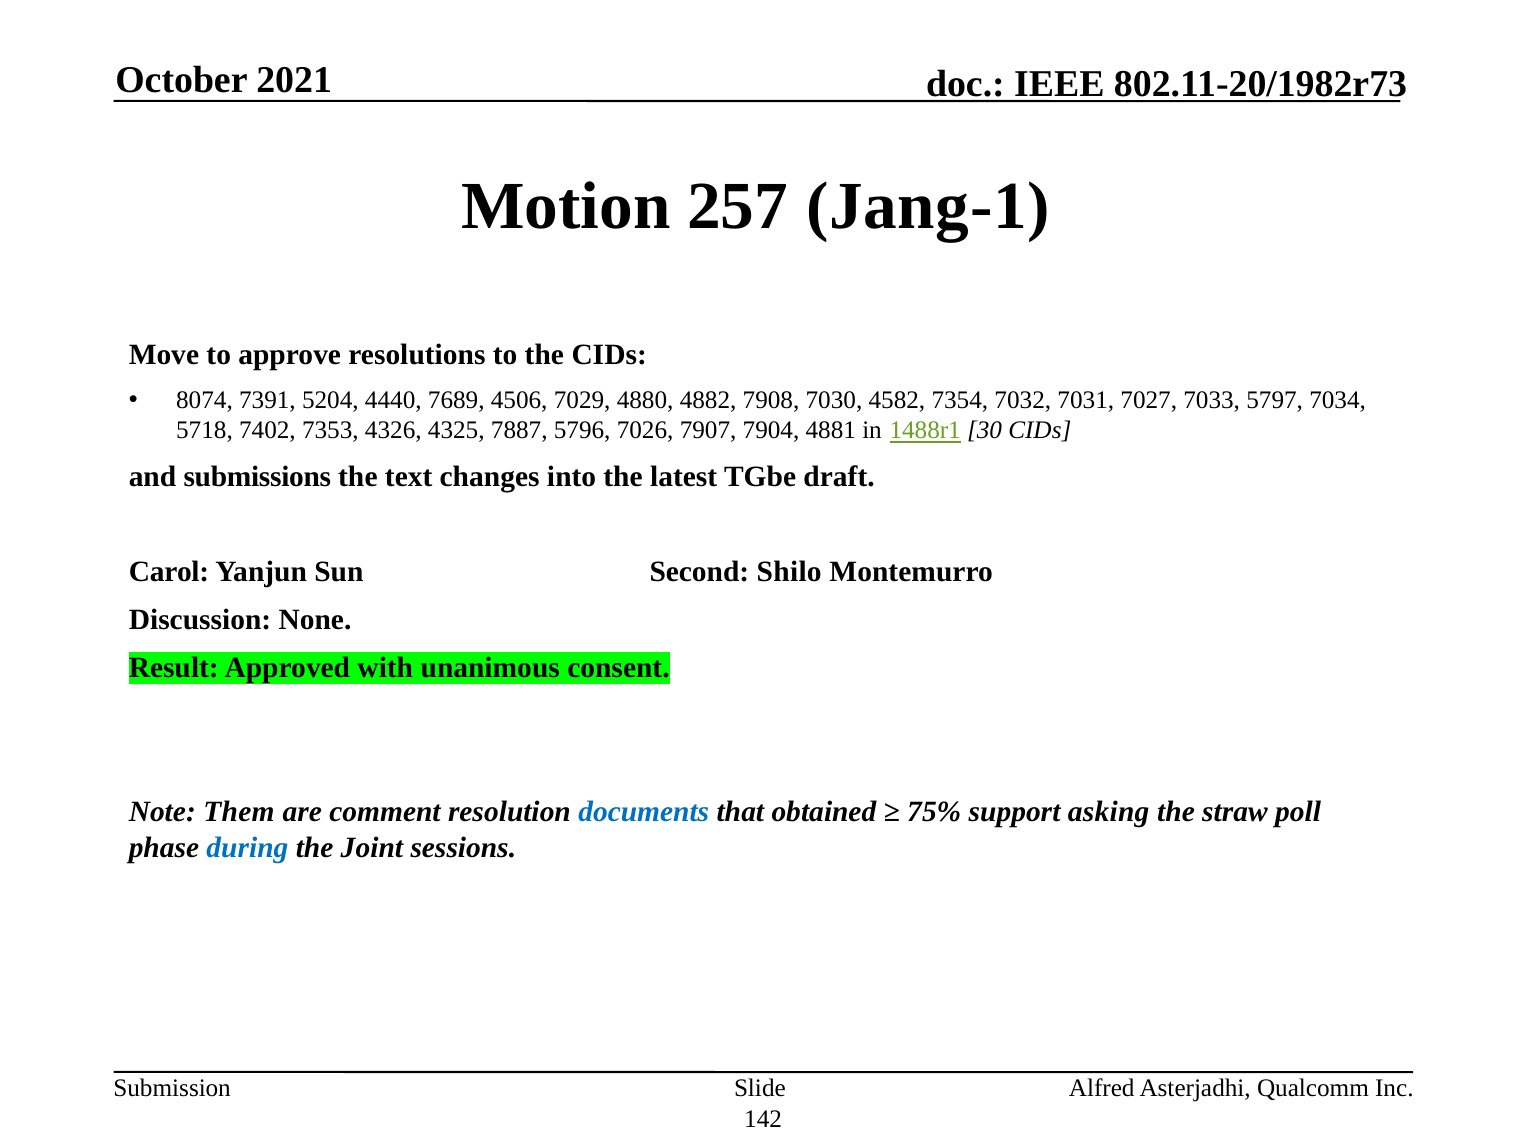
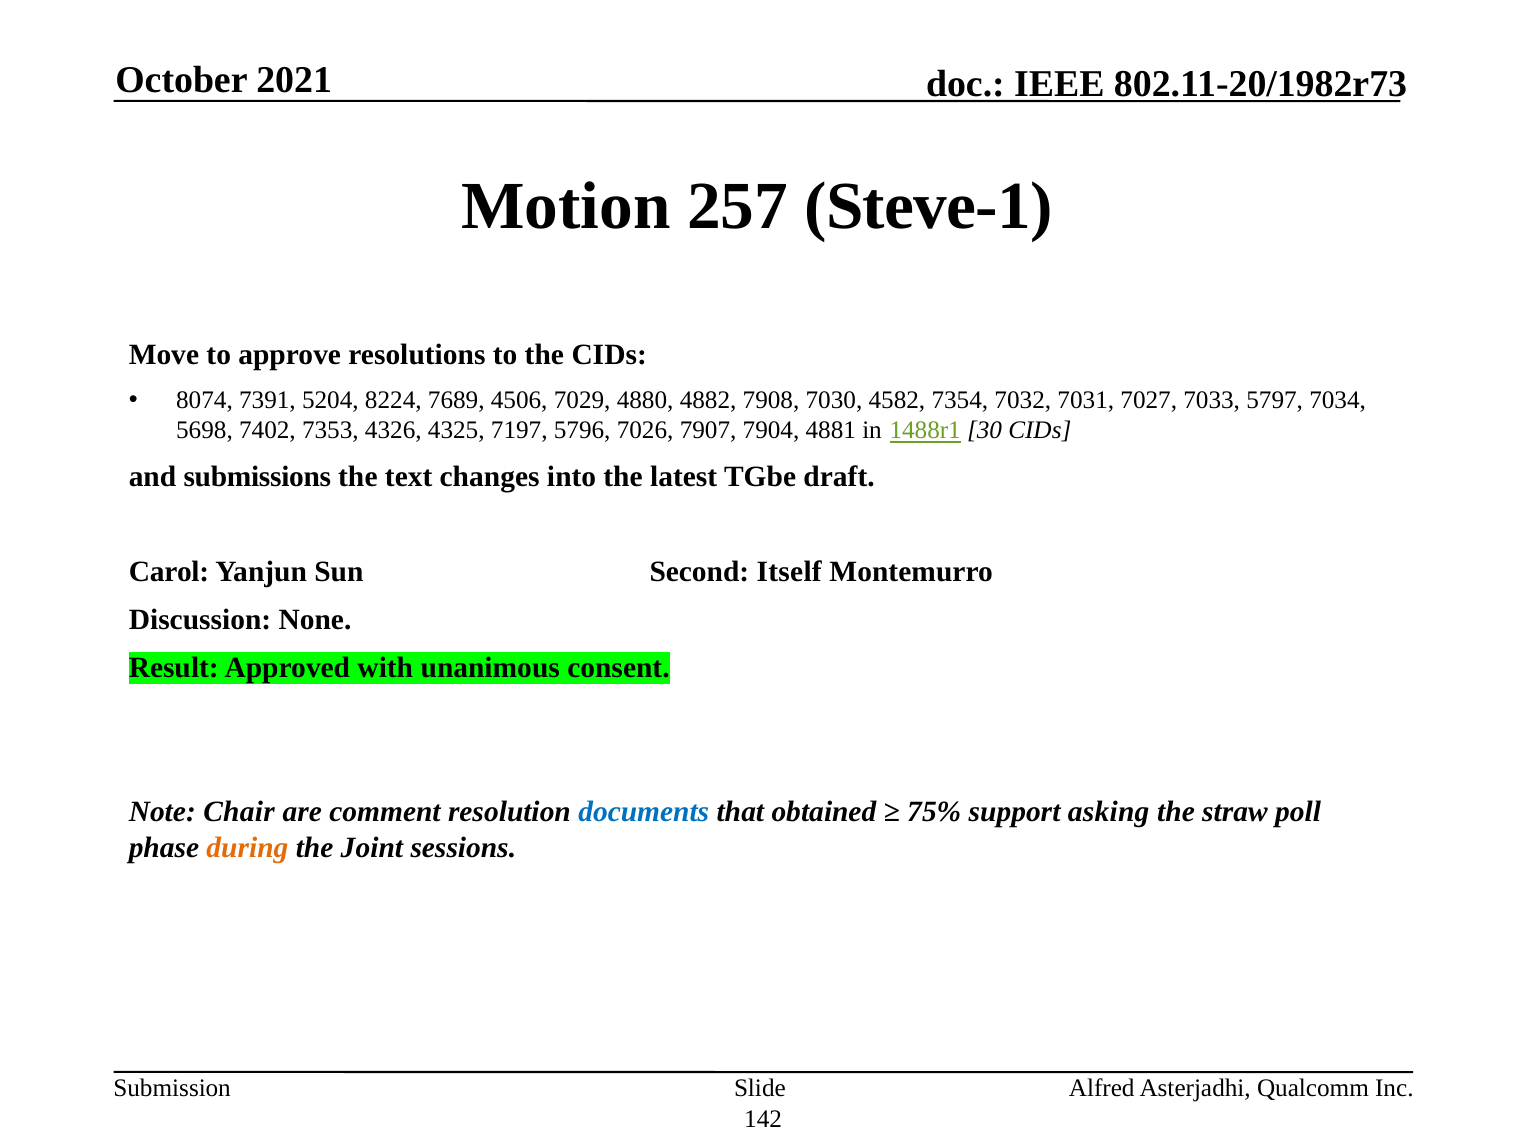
Jang-1: Jang-1 -> Steve-1
4440: 4440 -> 8224
5718: 5718 -> 5698
7887: 7887 -> 7197
Shilo: Shilo -> Itself
Them: Them -> Chair
during colour: blue -> orange
